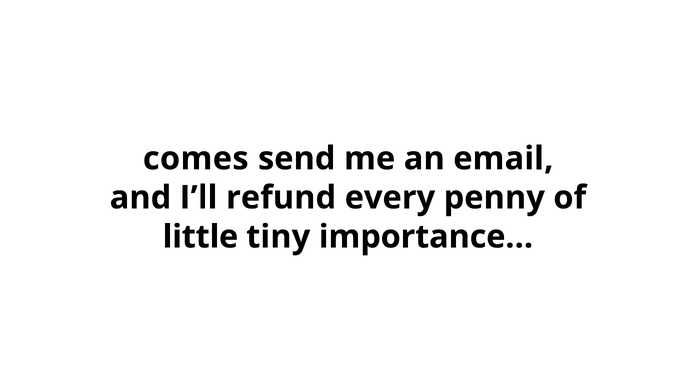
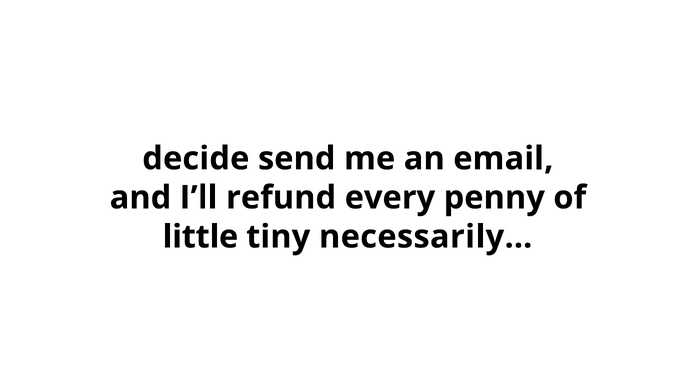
comes: comes -> decide
importance…: importance… -> necessarily…
